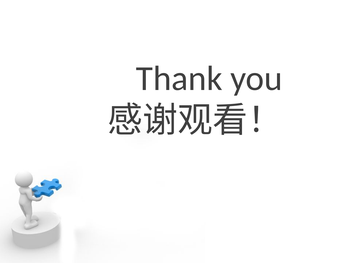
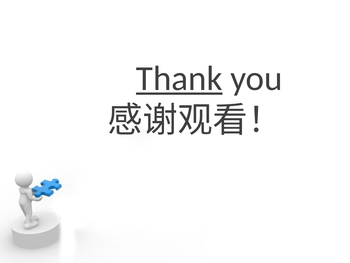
Thank underline: none -> present
